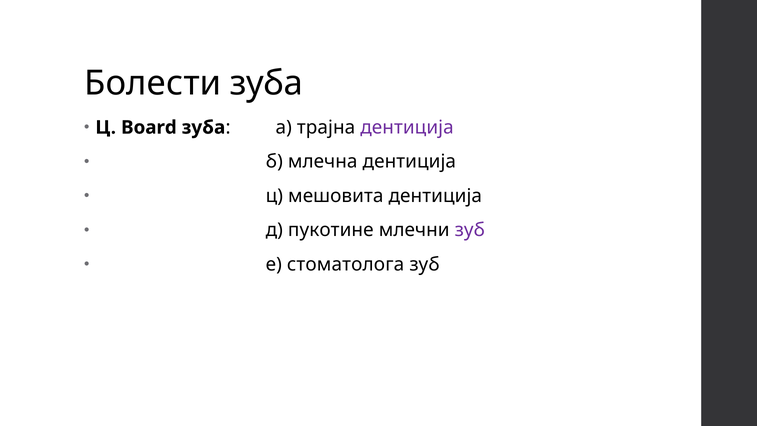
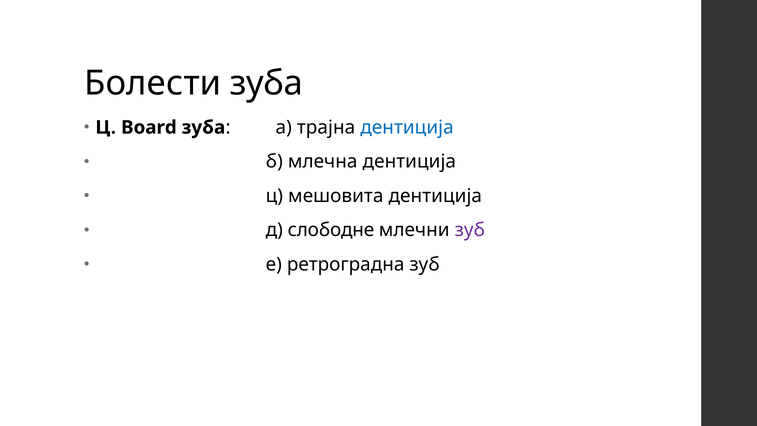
дентиција at (407, 127) colour: purple -> blue
пукотине: пукотине -> слободне
стоматолога: стоматолога -> ретроградна
